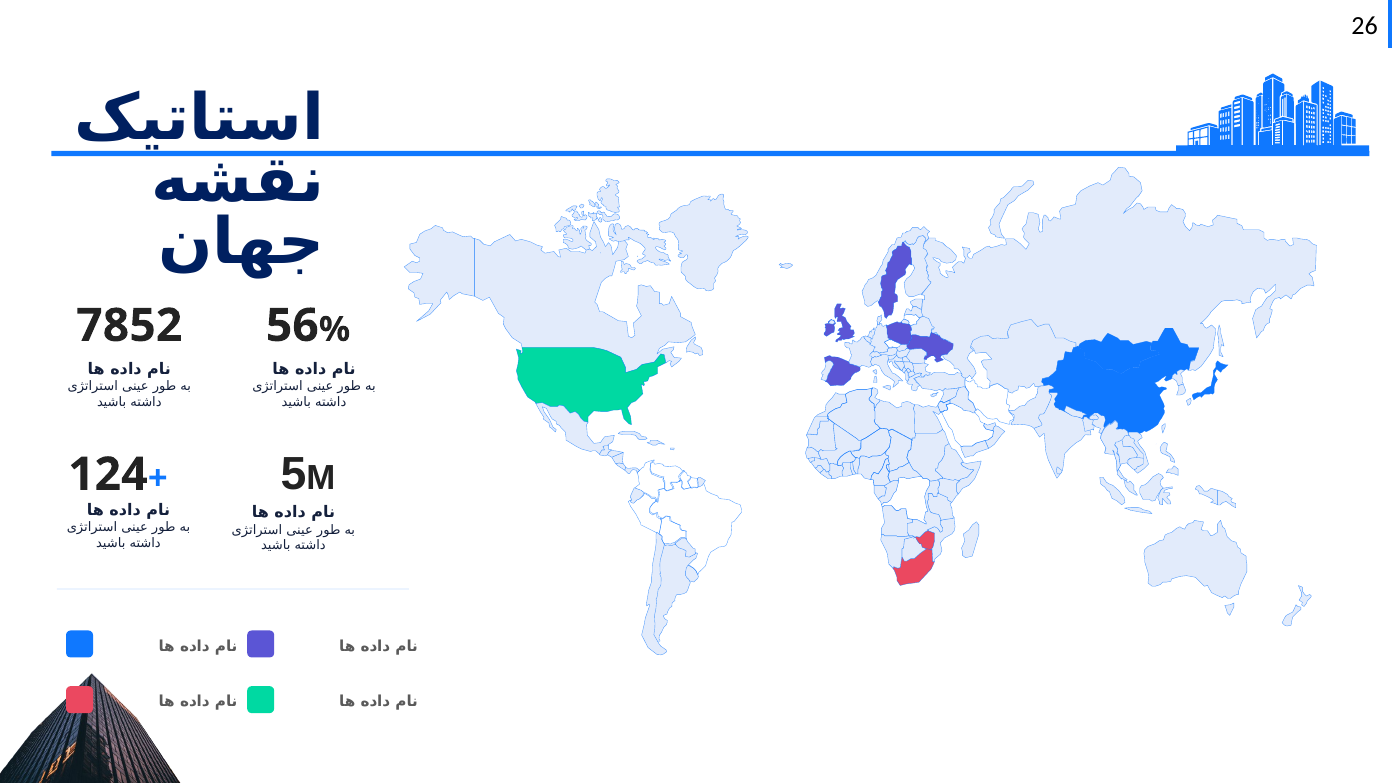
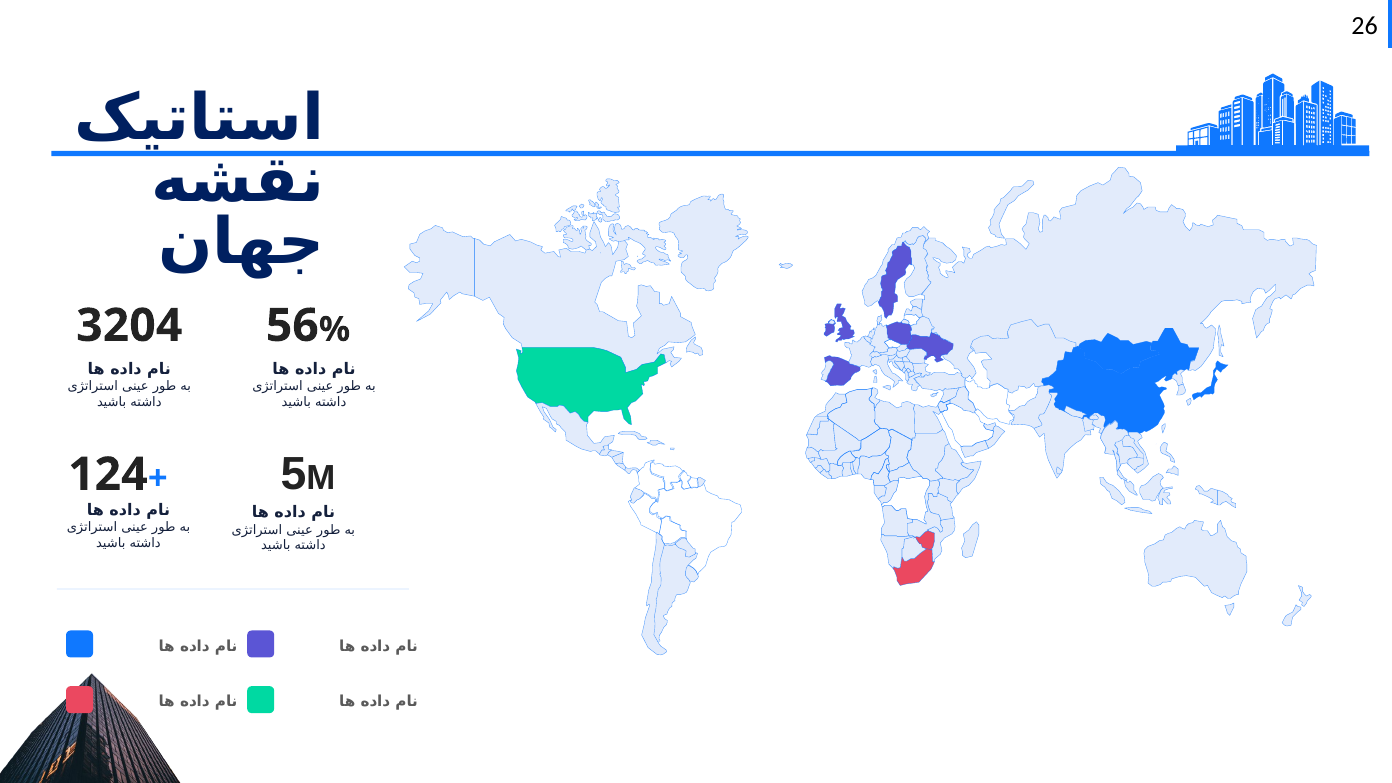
7852: 7852 -> 3204
